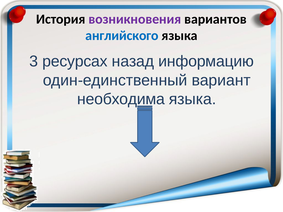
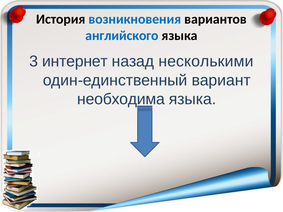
возникновения colour: purple -> blue
ресурсах: ресурсах -> интернет
информацию: информацию -> несколькими
